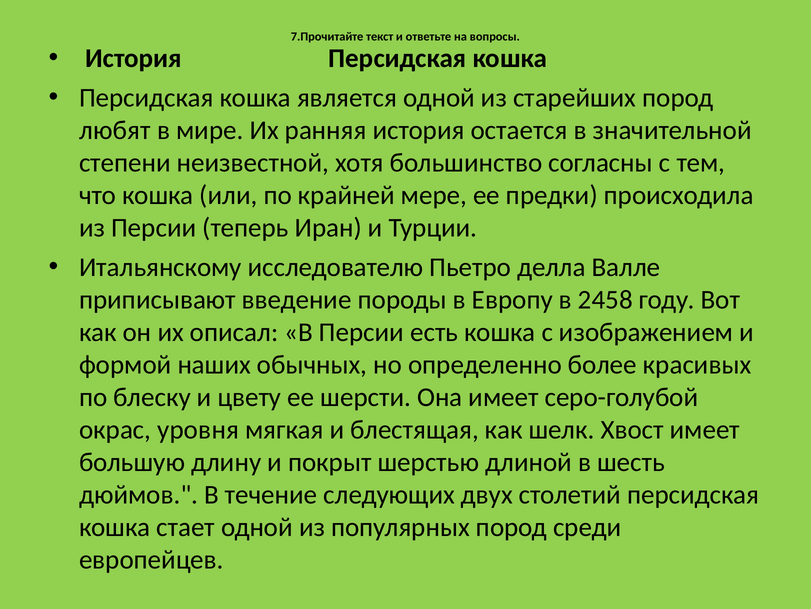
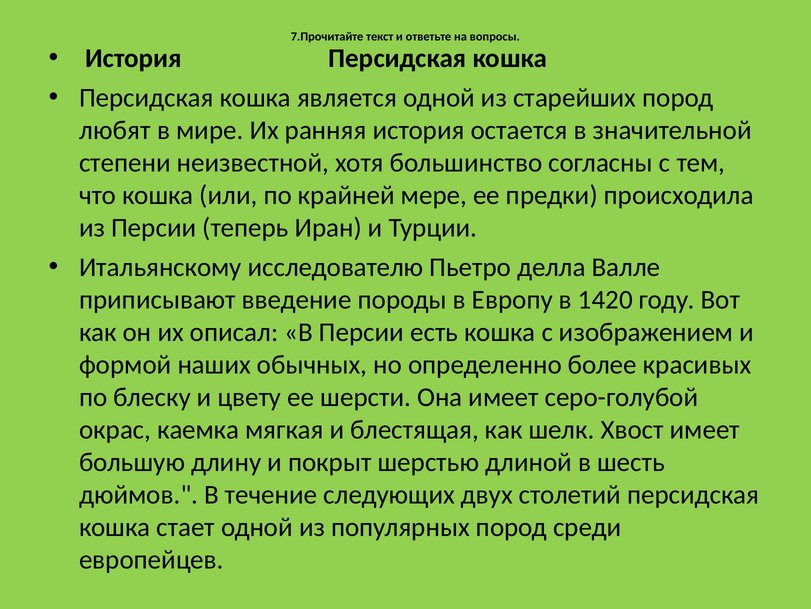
2458: 2458 -> 1420
уровня: уровня -> каемка
